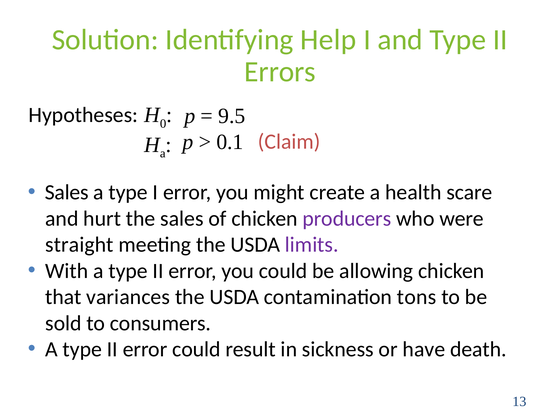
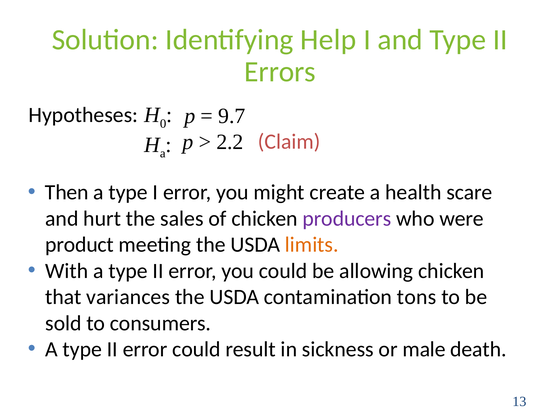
9.5: 9.5 -> 9.7
0.1: 0.1 -> 2.2
Sales at (67, 192): Sales -> Then
straight: straight -> product
limits colour: purple -> orange
have: have -> male
